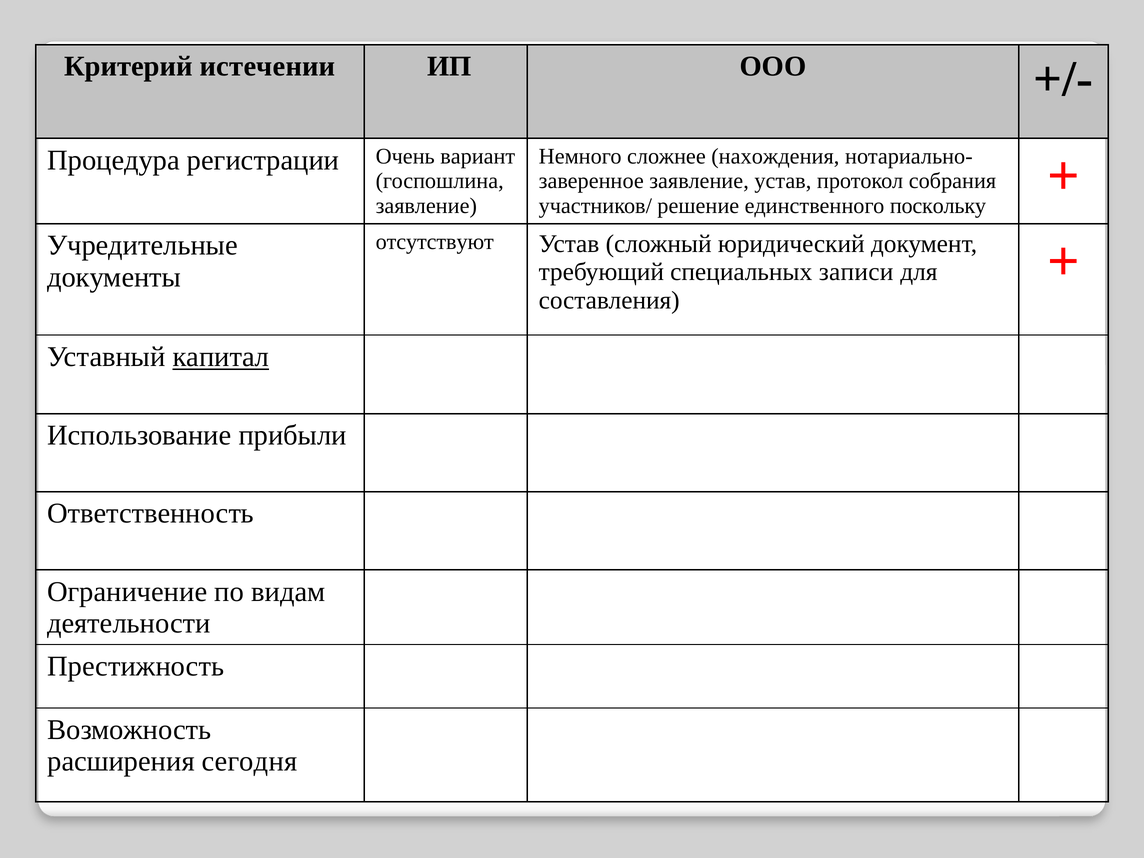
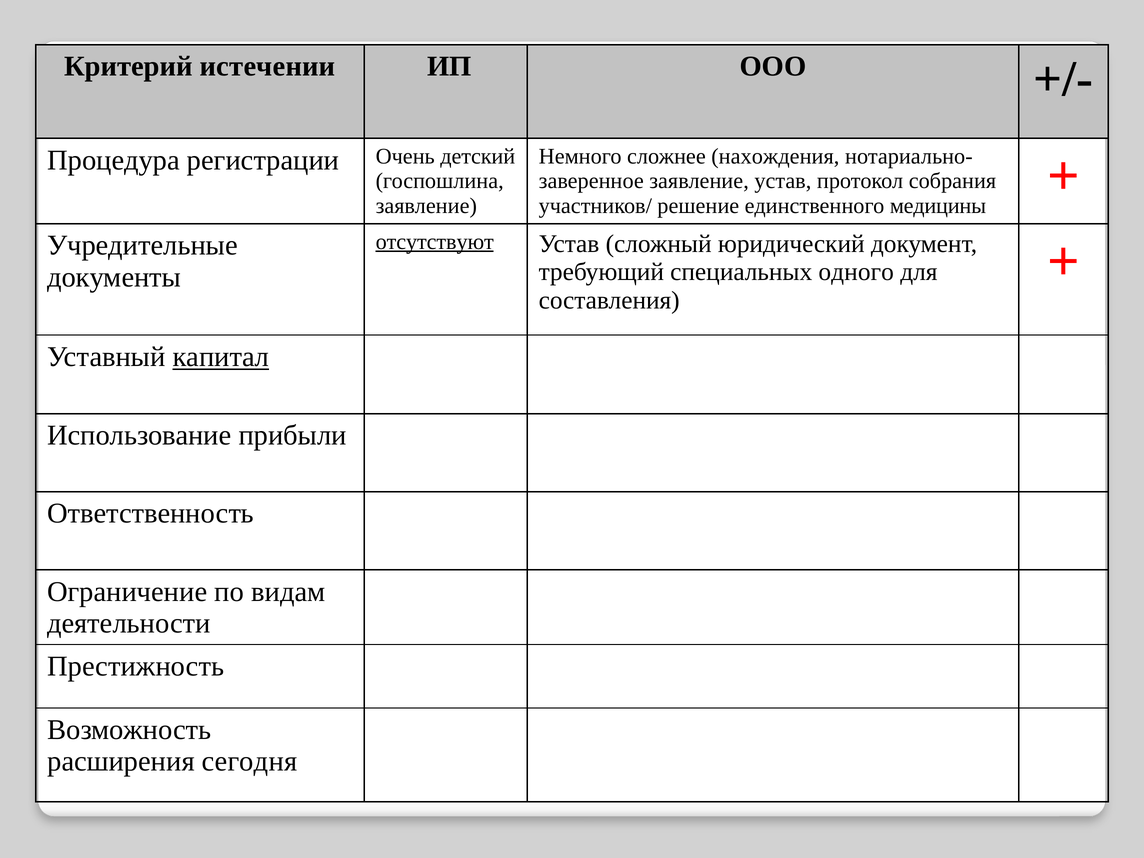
вариант: вариант -> детский
поскольку: поскольку -> медицины
отсутствуют underline: none -> present
записи: записи -> одного
